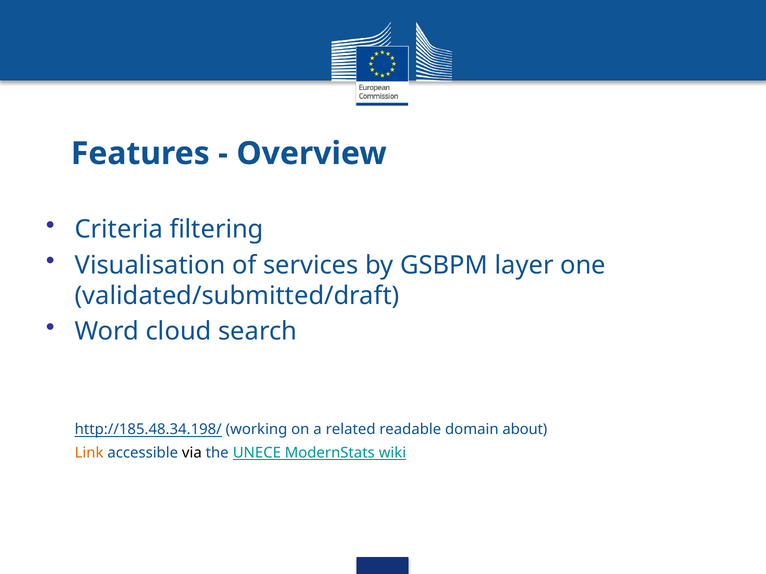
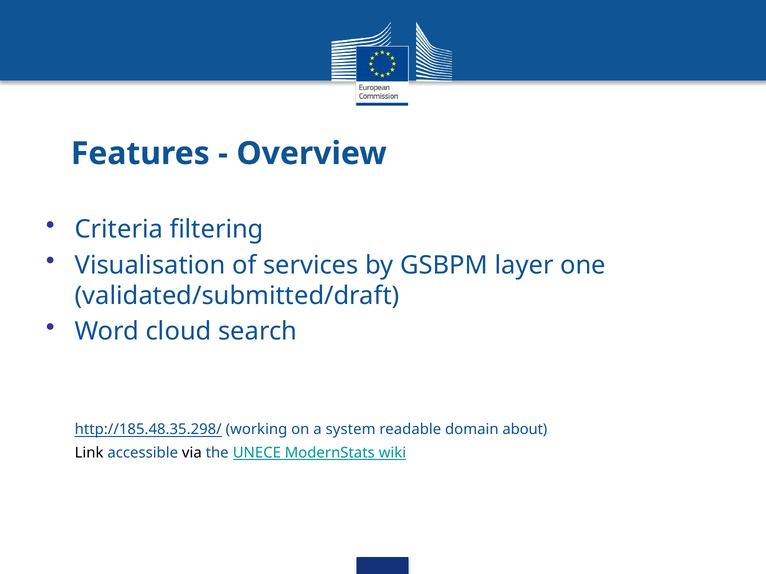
http://185.48.34.198/: http://185.48.34.198/ -> http://185.48.35.298/
related: related -> system
Link colour: orange -> black
